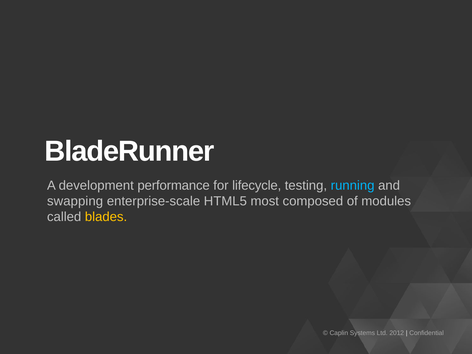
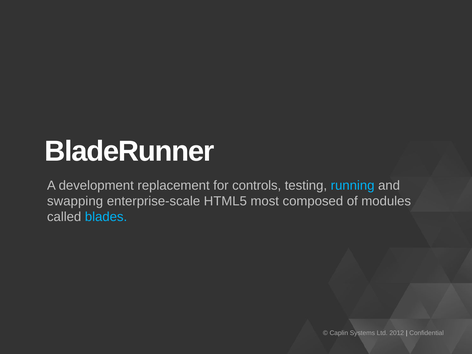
performance: performance -> replacement
lifecycle: lifecycle -> controls
blades colour: yellow -> light blue
